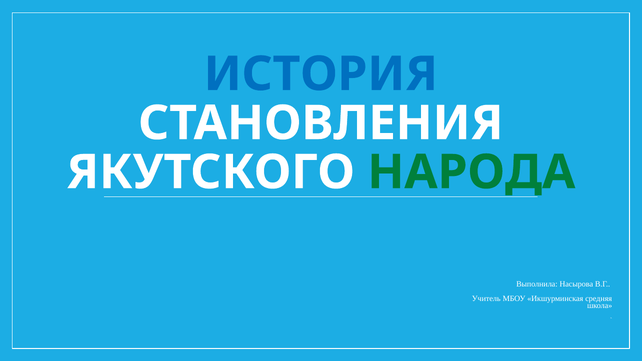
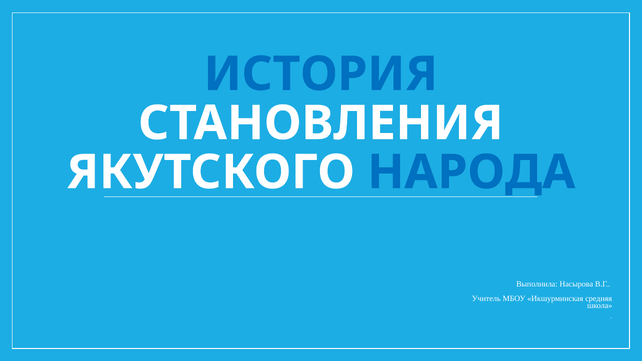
НАРОДА colour: green -> blue
